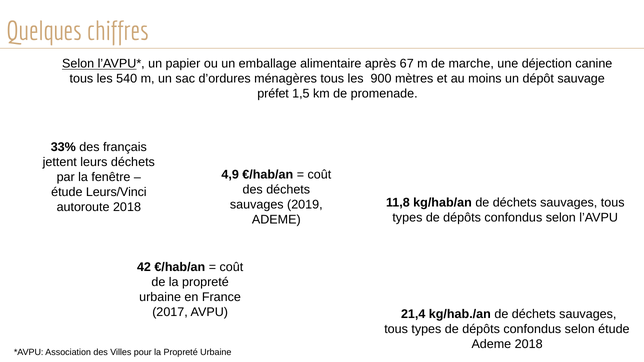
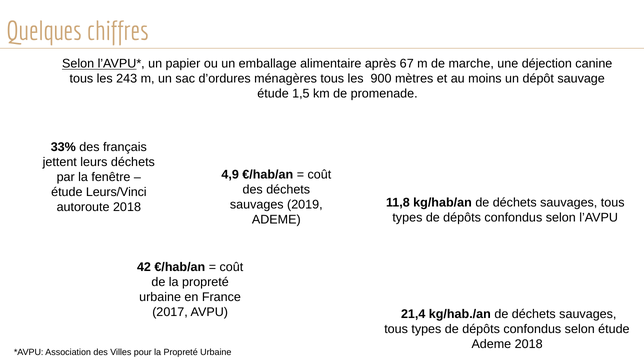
540: 540 -> 243
préfet at (273, 94): préfet -> étude
